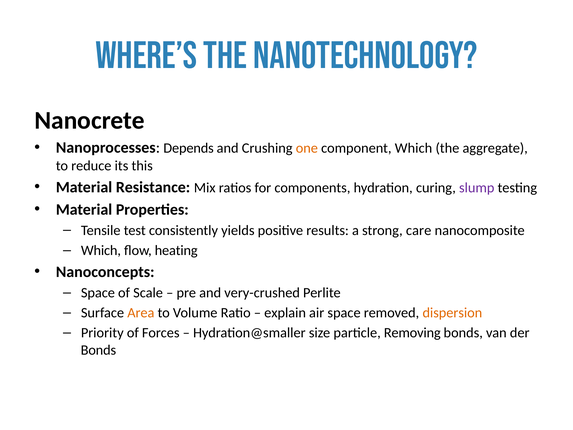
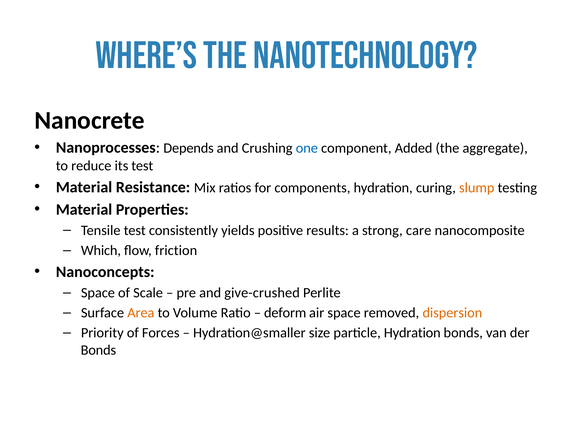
one colour: orange -> blue
component Which: Which -> Added
its this: this -> test
slump colour: purple -> orange
heating: heating -> friction
very-crushed: very-crushed -> give-crushed
explain: explain -> deform
particle Removing: Removing -> Hydration
